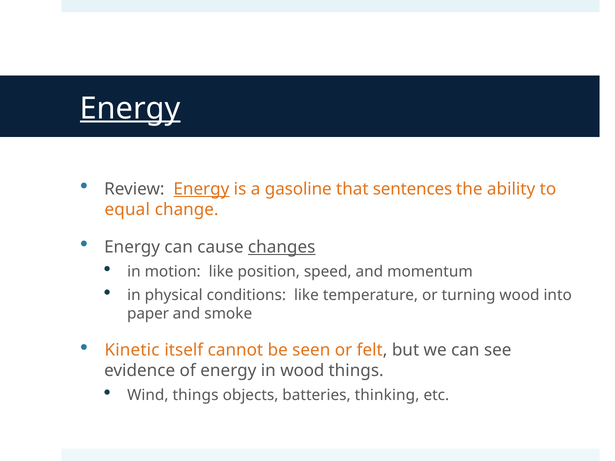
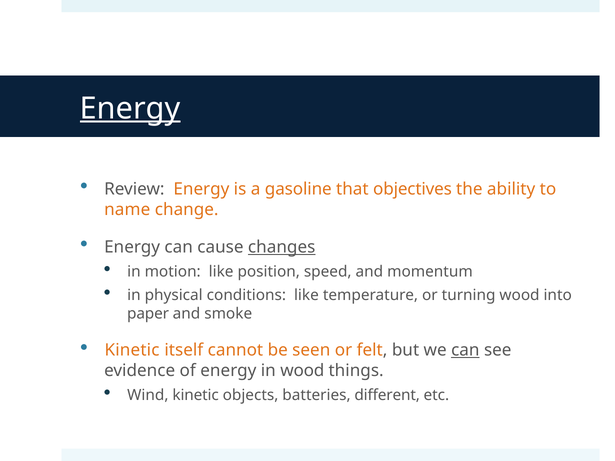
Energy at (201, 189) underline: present -> none
sentences: sentences -> objectives
equal: equal -> name
can at (465, 350) underline: none -> present
Wind things: things -> kinetic
thinking: thinking -> different
